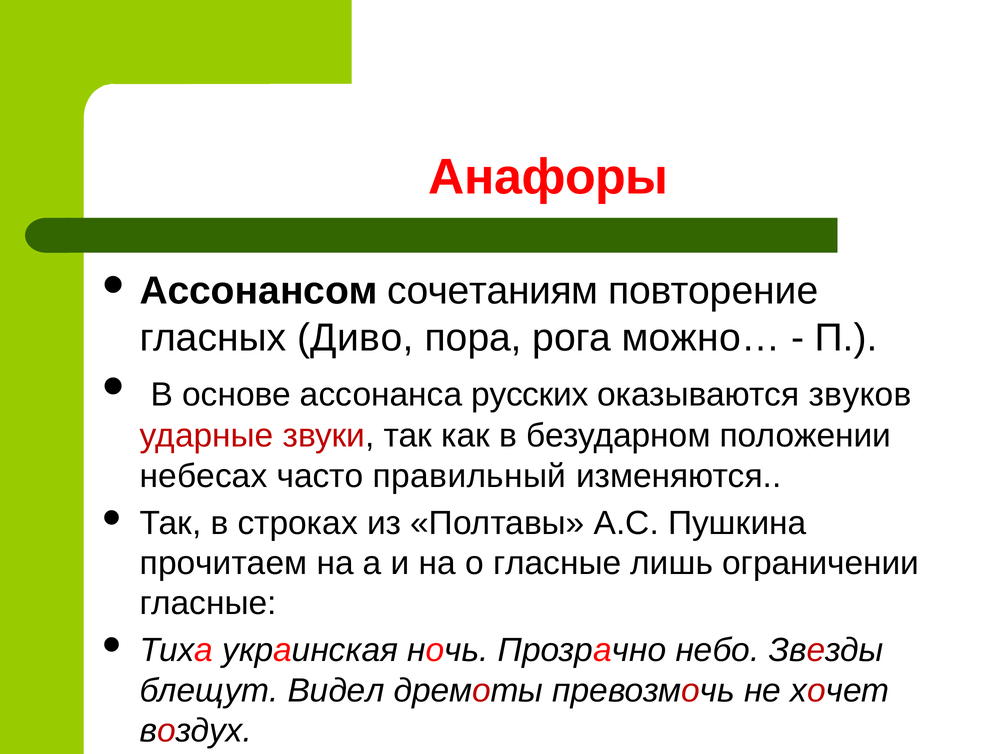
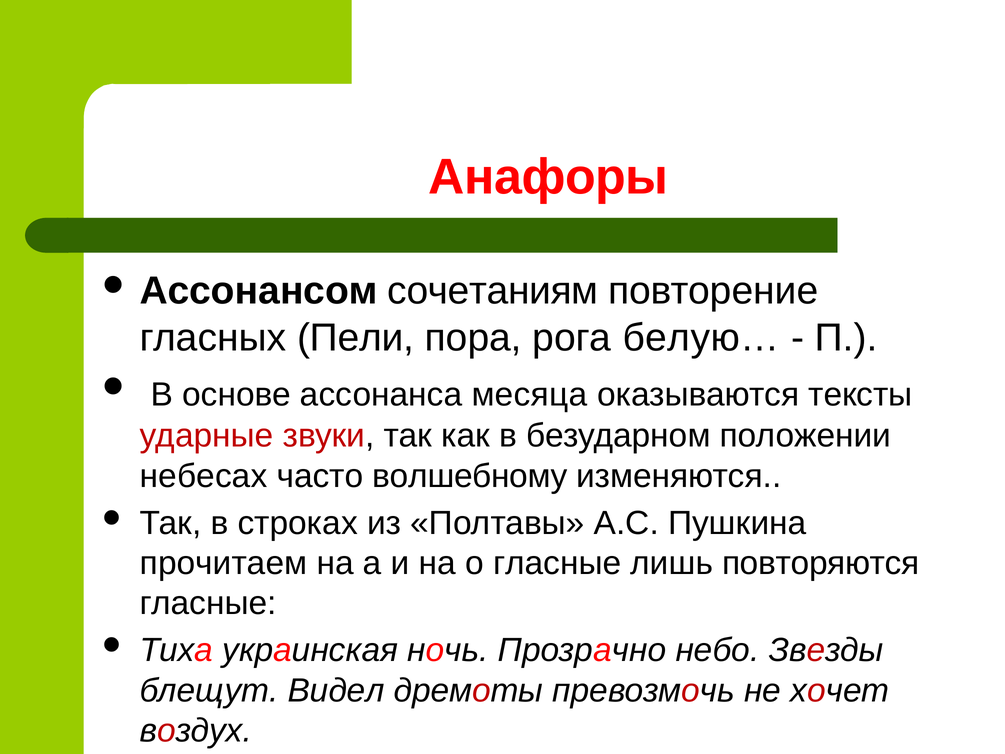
Диво: Диво -> Пели
можно…: можно… -> белую…
русских: русских -> месяца
звуков: звуков -> тексты
правильный: правильный -> волшебному
ограничении: ограничении -> повторяются
